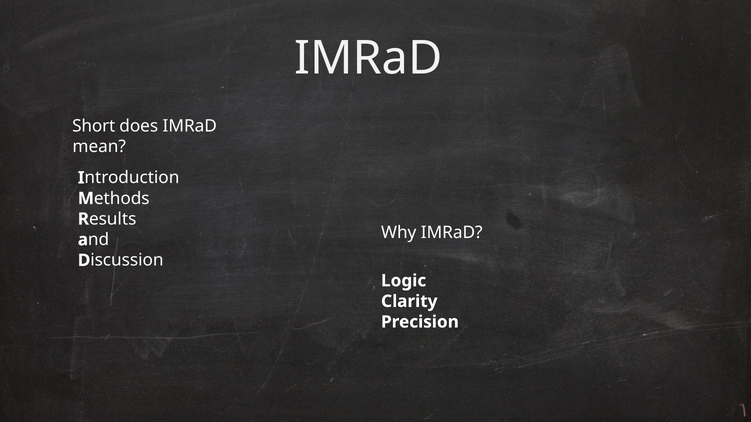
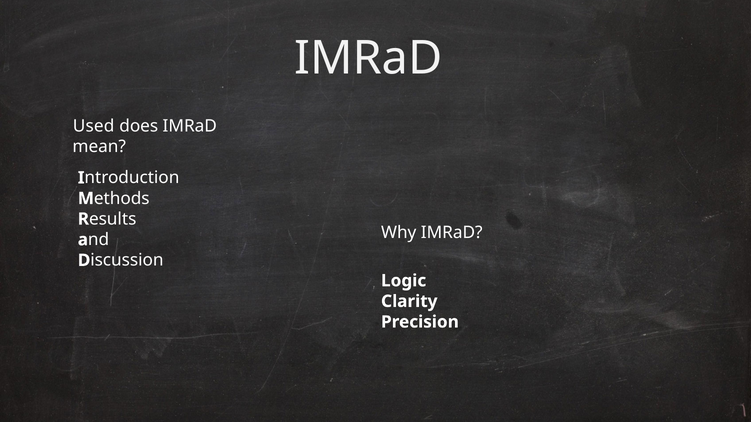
Short: Short -> Used
